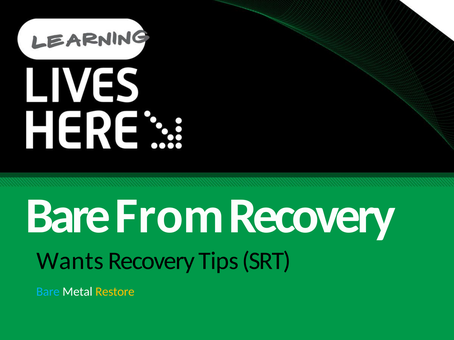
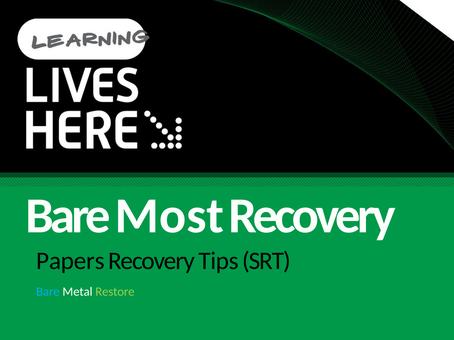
From: From -> Most
Wants: Wants -> Papers
Restore colour: yellow -> light green
